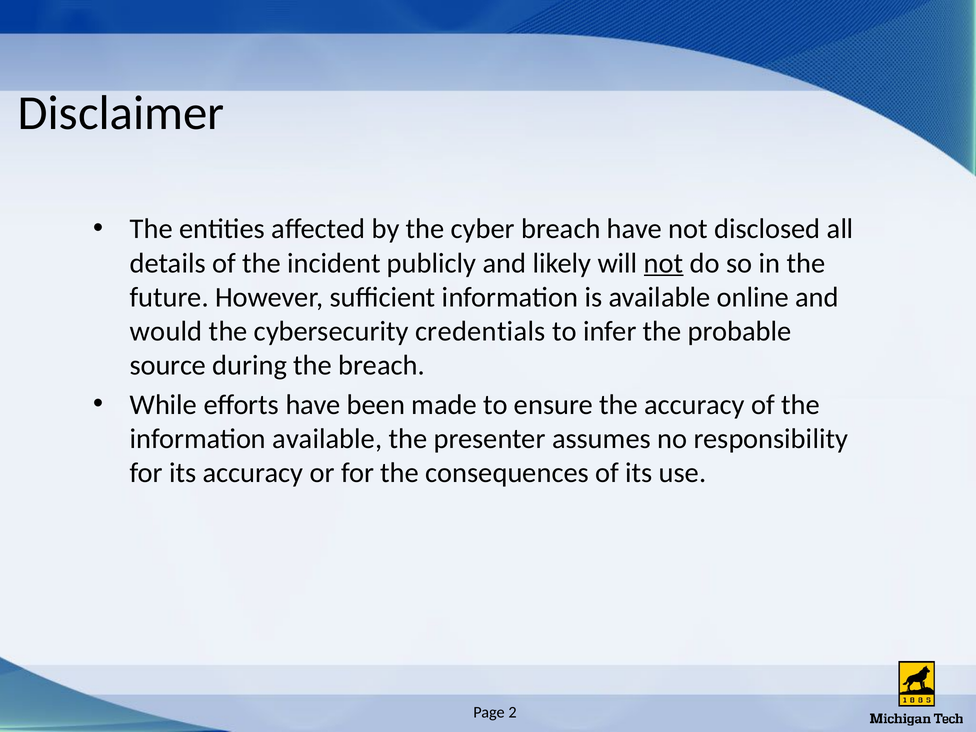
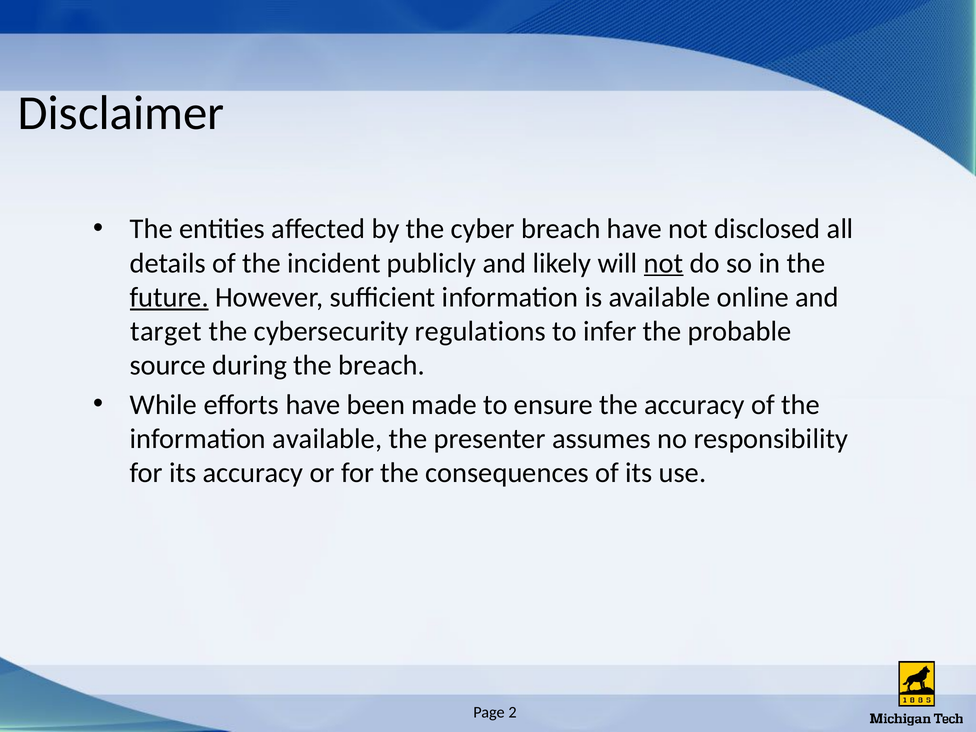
future underline: none -> present
would: would -> target
credentials: credentials -> regulations
